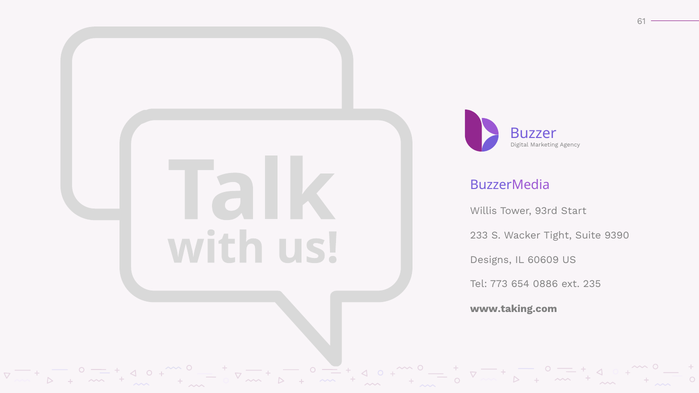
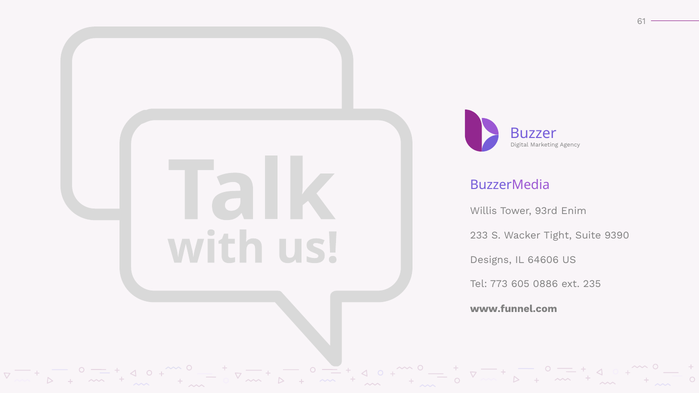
Start: Start -> Enim
60609: 60609 -> 64606
654: 654 -> 605
www.taking.com: www.taking.com -> www.funnel.com
